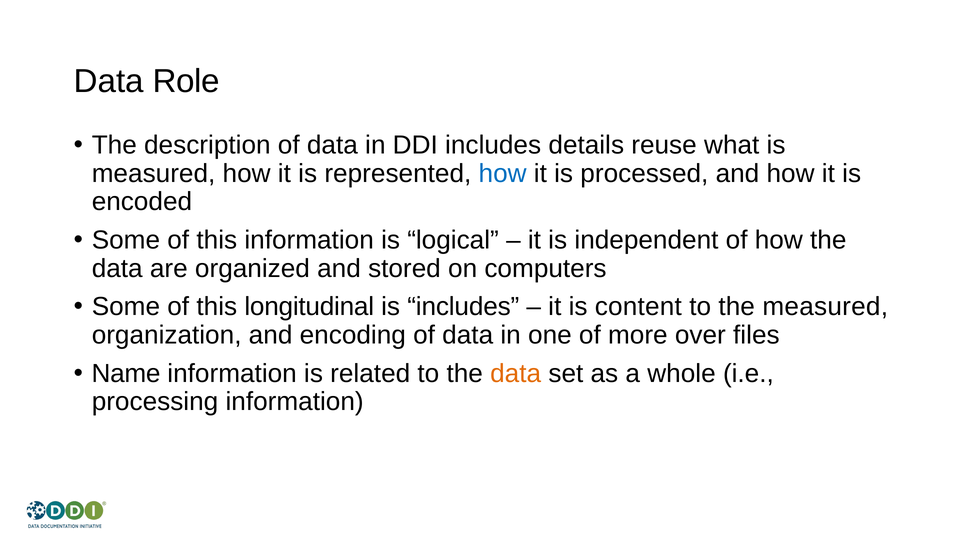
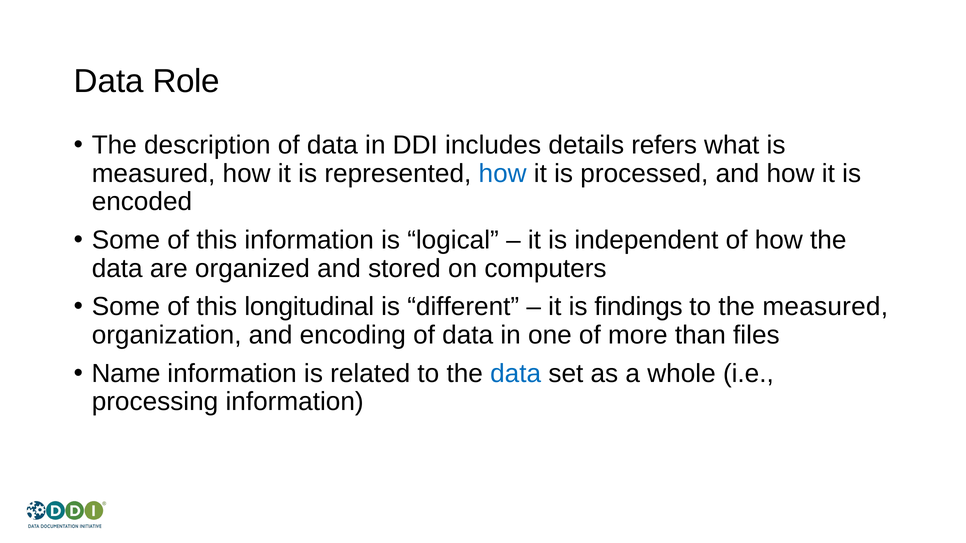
reuse: reuse -> refers
is includes: includes -> different
content: content -> findings
over: over -> than
data at (516, 374) colour: orange -> blue
